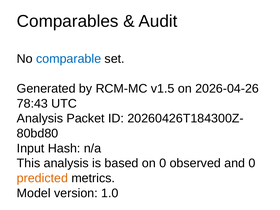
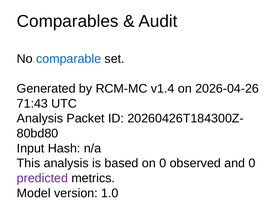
v1.5: v1.5 -> v1.4
78:43: 78:43 -> 71:43
predicted colour: orange -> purple
